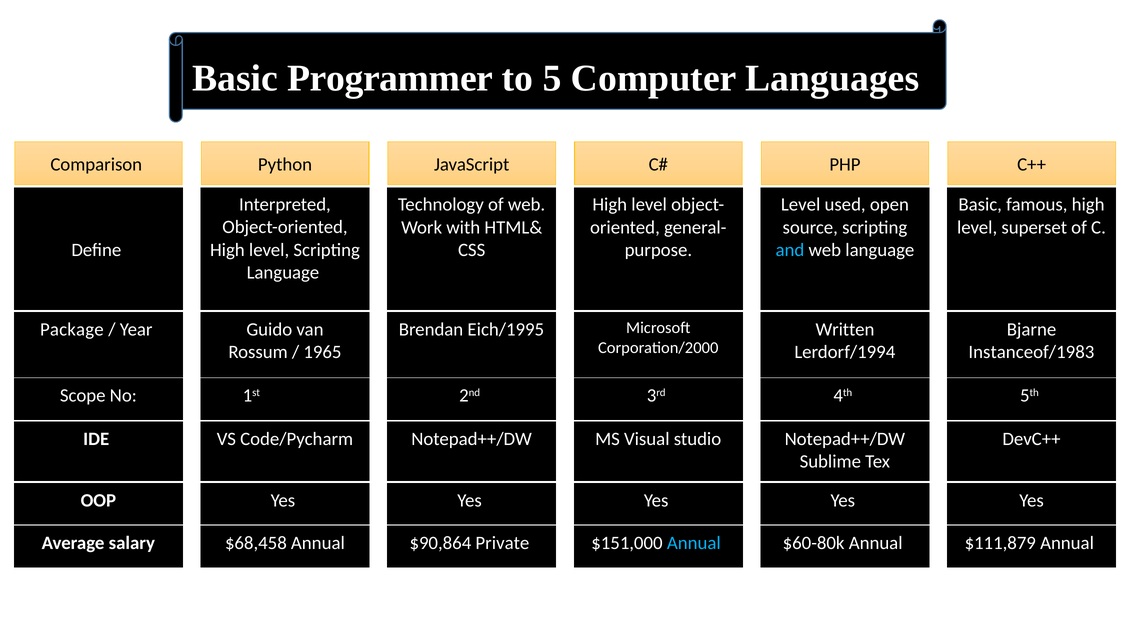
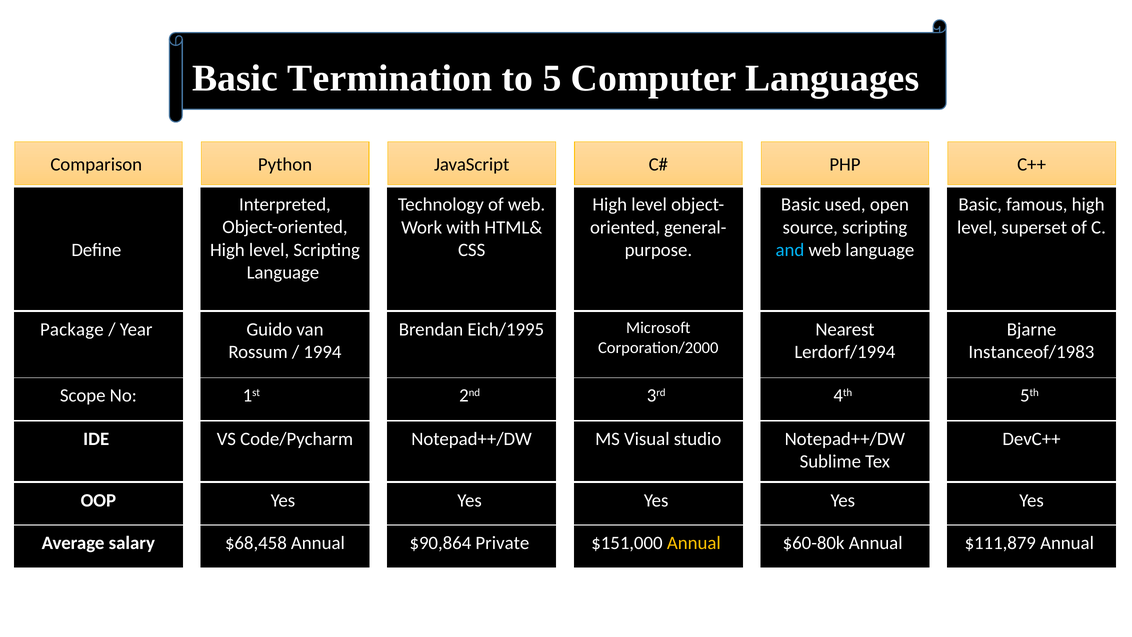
Programmer: Programmer -> Termination
Level at (801, 205): Level -> Basic
Written: Written -> Nearest
1965: 1965 -> 1994
Annual at (694, 543) colour: light blue -> yellow
